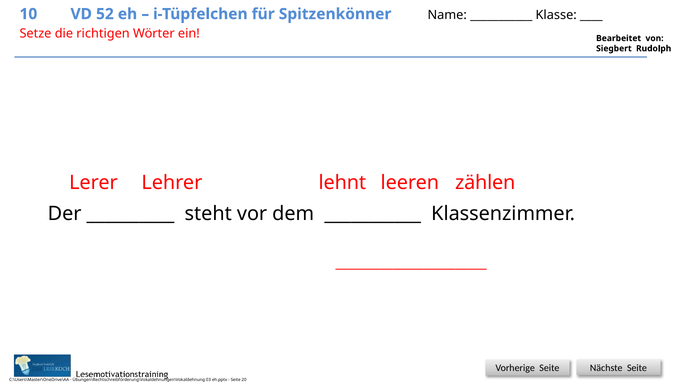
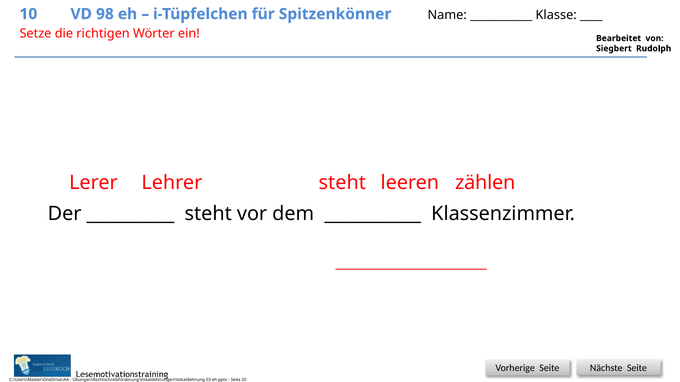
52: 52 -> 98
Lerer lehnt: lehnt -> steht
